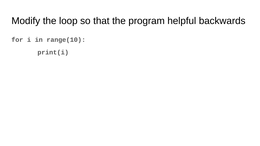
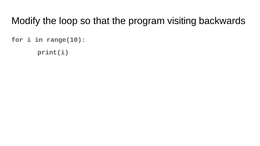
helpful: helpful -> visiting
